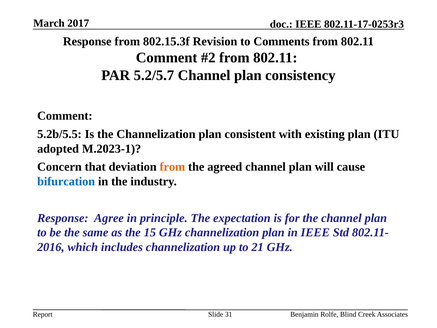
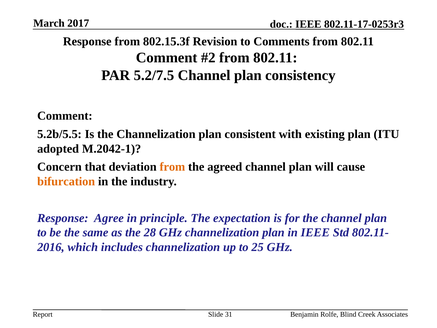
5.2/5.7: 5.2/5.7 -> 5.2/7.5
M.2023-1: M.2023-1 -> M.2042-1
bifurcation colour: blue -> orange
15: 15 -> 28
21: 21 -> 25
